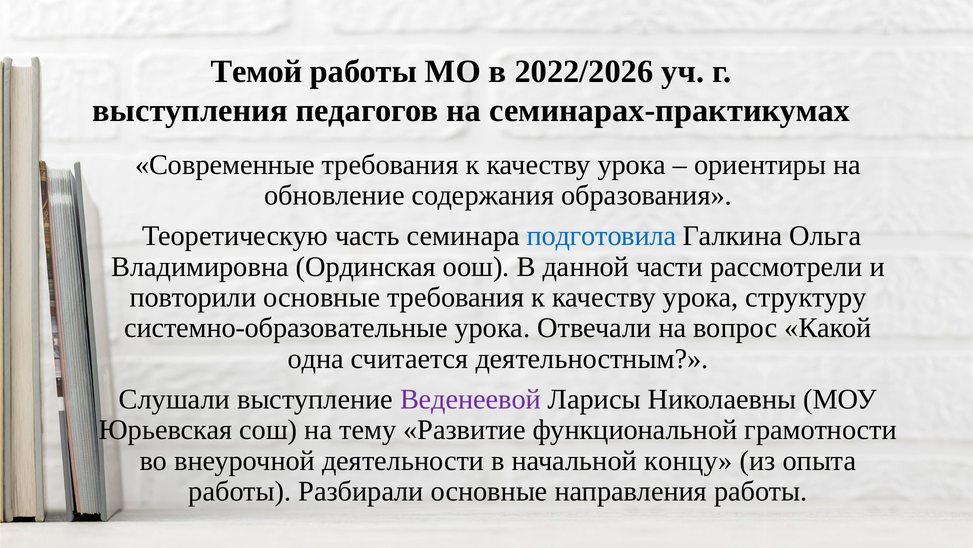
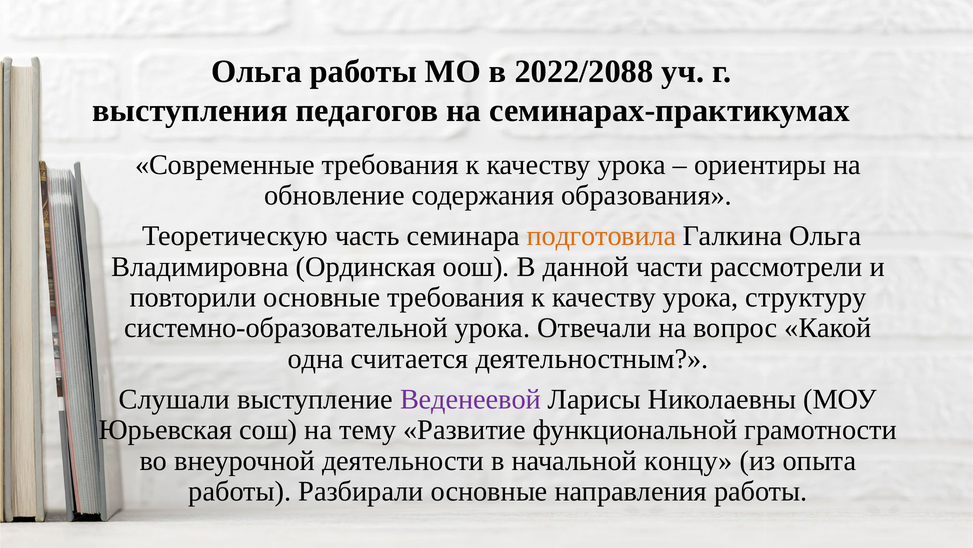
Темой at (257, 72): Темой -> Ольга
2022/2026: 2022/2026 -> 2022/2088
подготовила colour: blue -> orange
системно-образовательные: системно-образовательные -> системно-образовательной
